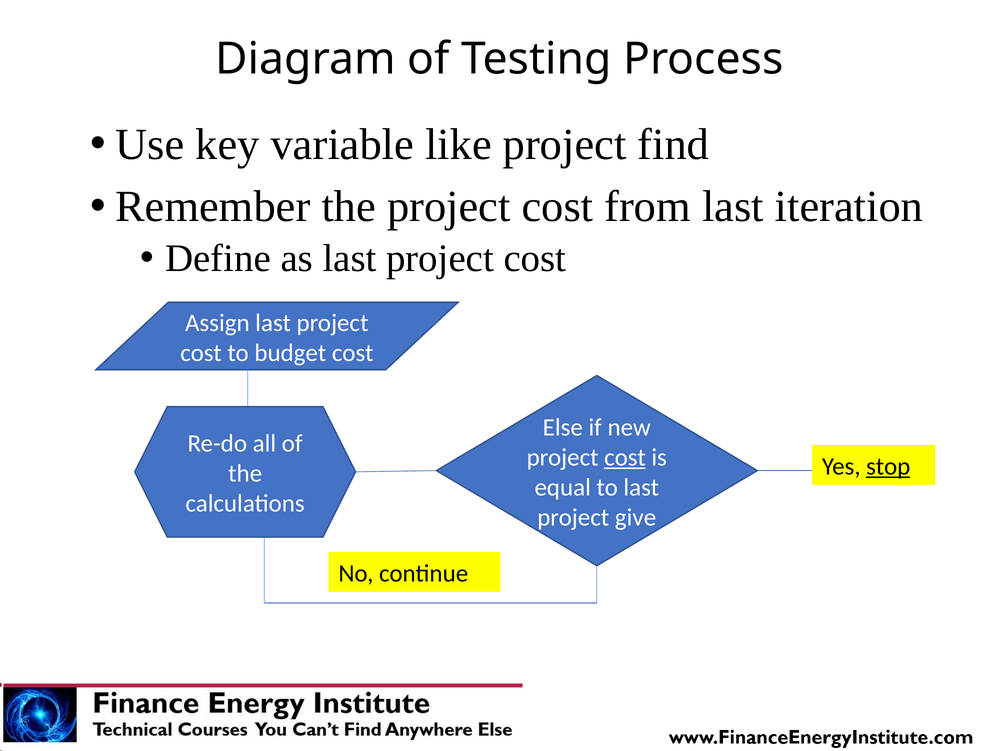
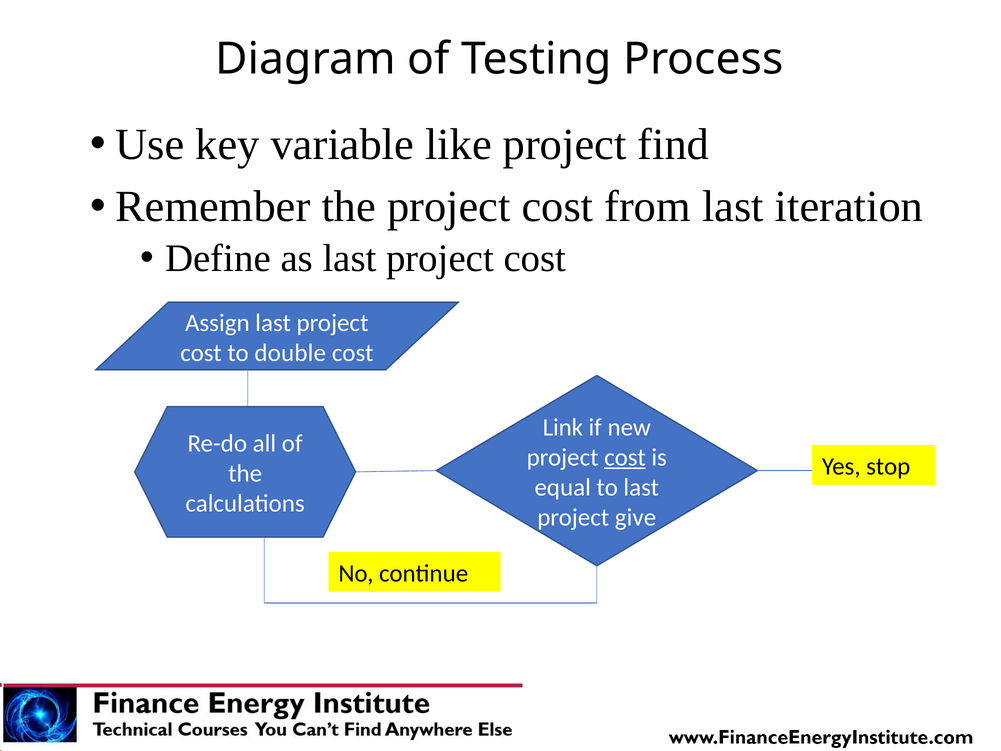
budget: budget -> double
Else: Else -> Link
stop underline: present -> none
